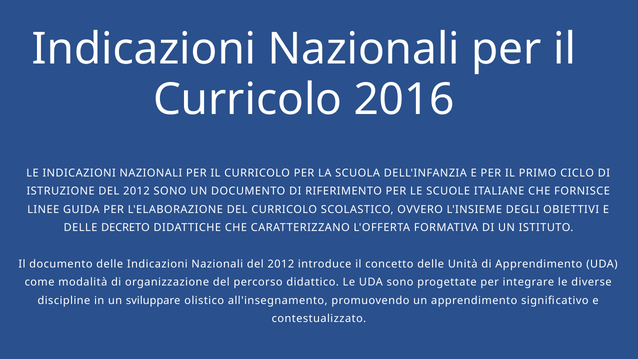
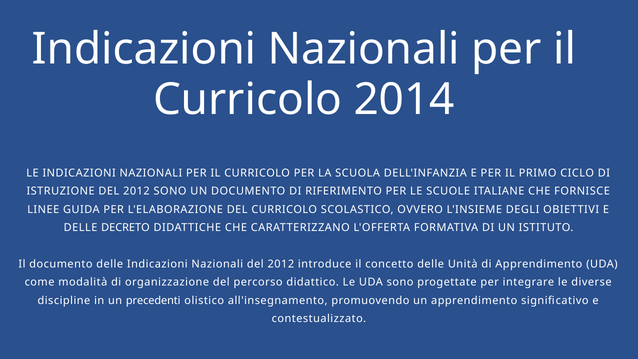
2016: 2016 -> 2014
sviluppare: sviluppare -> precedenti
